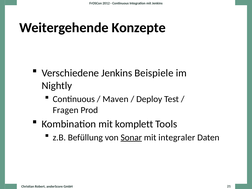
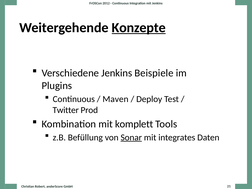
Konzepte underline: none -> present
Nightly: Nightly -> Plugins
Fragen: Fragen -> Twitter
integraler: integraler -> integrates
